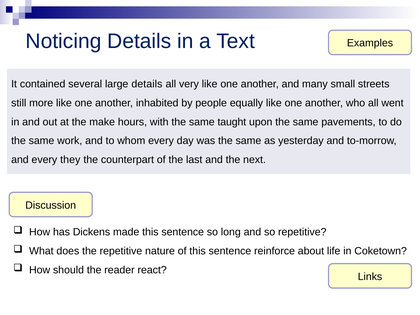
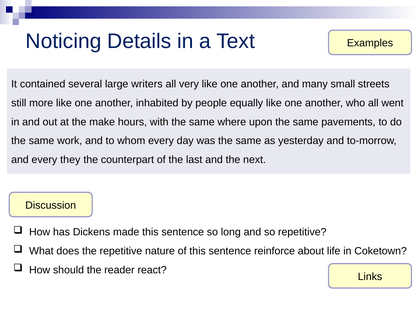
large details: details -> writers
taught: taught -> where
